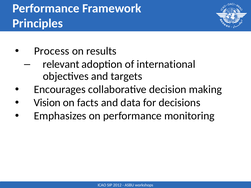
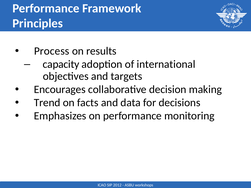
relevant: relevant -> capacity
Vision: Vision -> Trend
